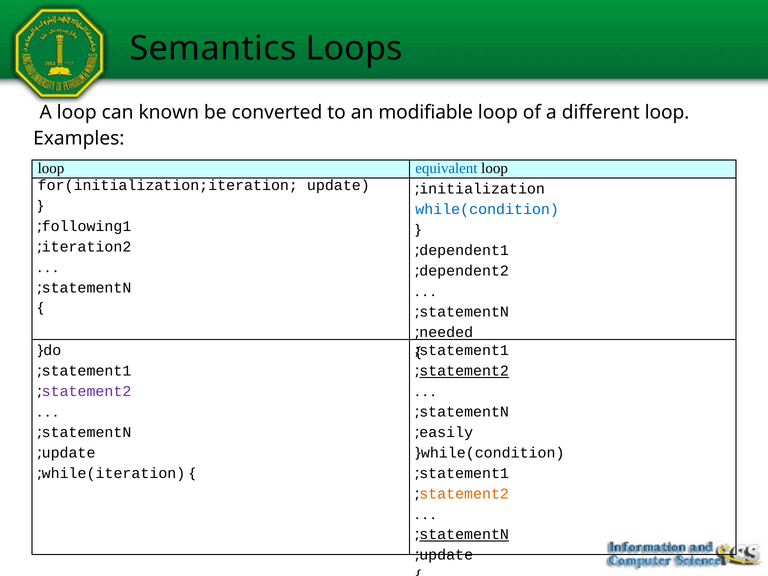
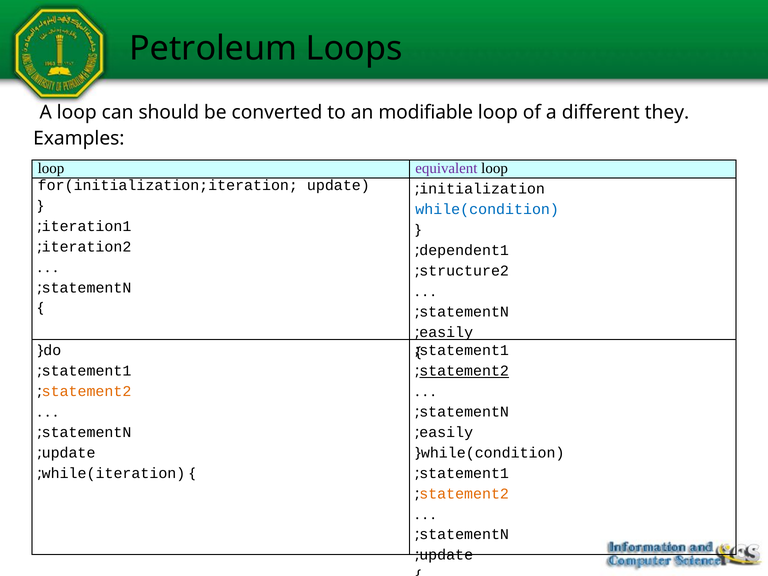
Semantics: Semantics -> Petroleum
known: known -> should
different loop: loop -> they
equivalent colour: blue -> purple
following1: following1 -> iteration1
dependent2: dependent2 -> structure2
needed at (446, 332): needed -> easily
statement2 at (87, 391) colour: purple -> orange
statementN at (464, 534) underline: present -> none
